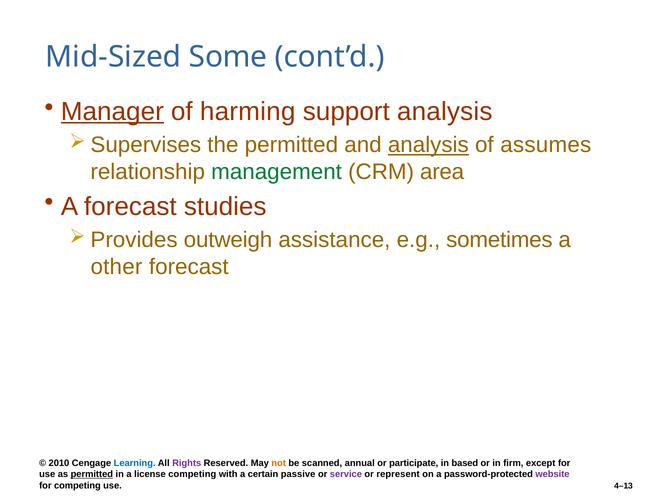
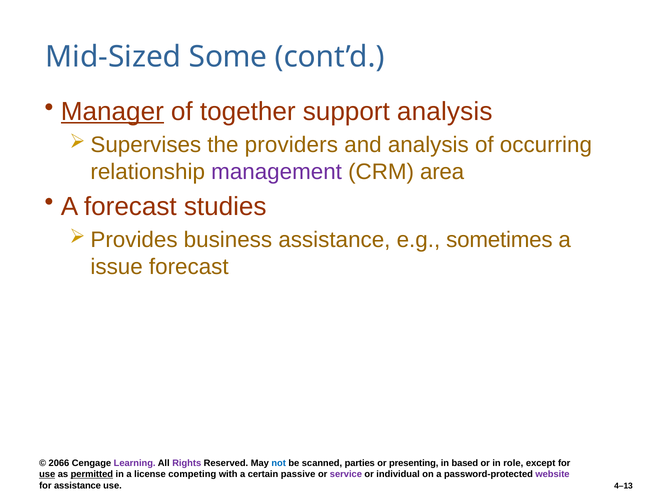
harming: harming -> together
the permitted: permitted -> providers
analysis at (428, 145) underline: present -> none
assumes: assumes -> occurring
management colour: green -> purple
outweigh: outweigh -> business
other: other -> issue
2010: 2010 -> 2066
Learning colour: blue -> purple
not colour: orange -> blue
annual: annual -> parties
participate: participate -> presenting
firm: firm -> role
use at (47, 474) underline: none -> present
represent: represent -> individual
for competing: competing -> assistance
